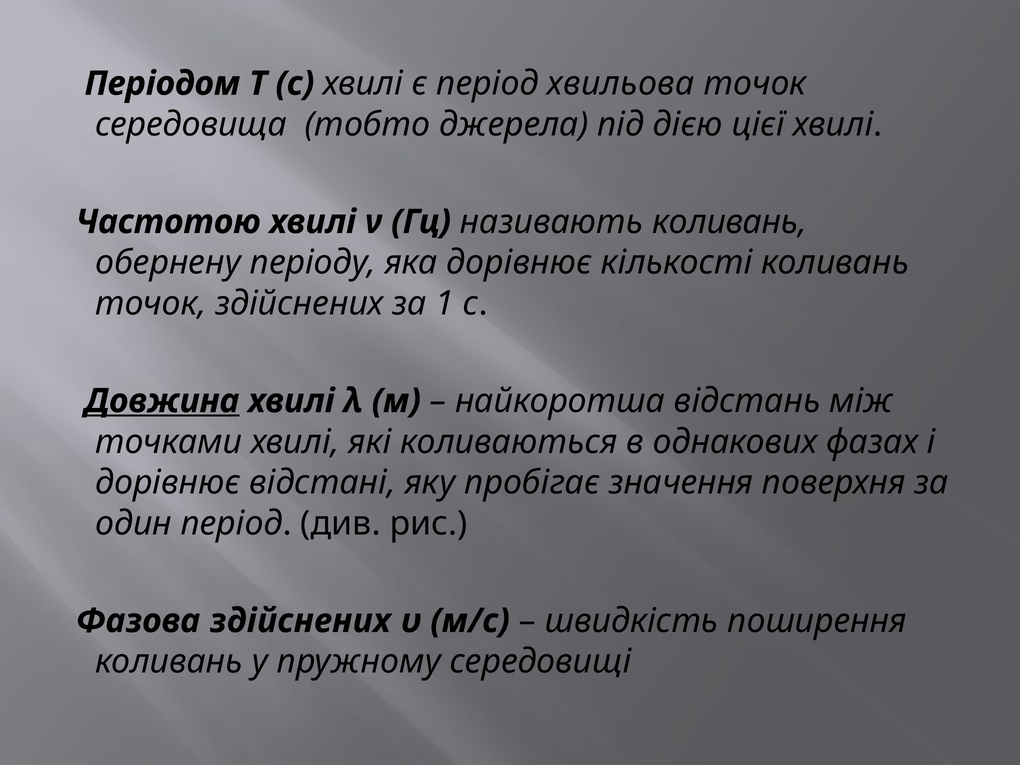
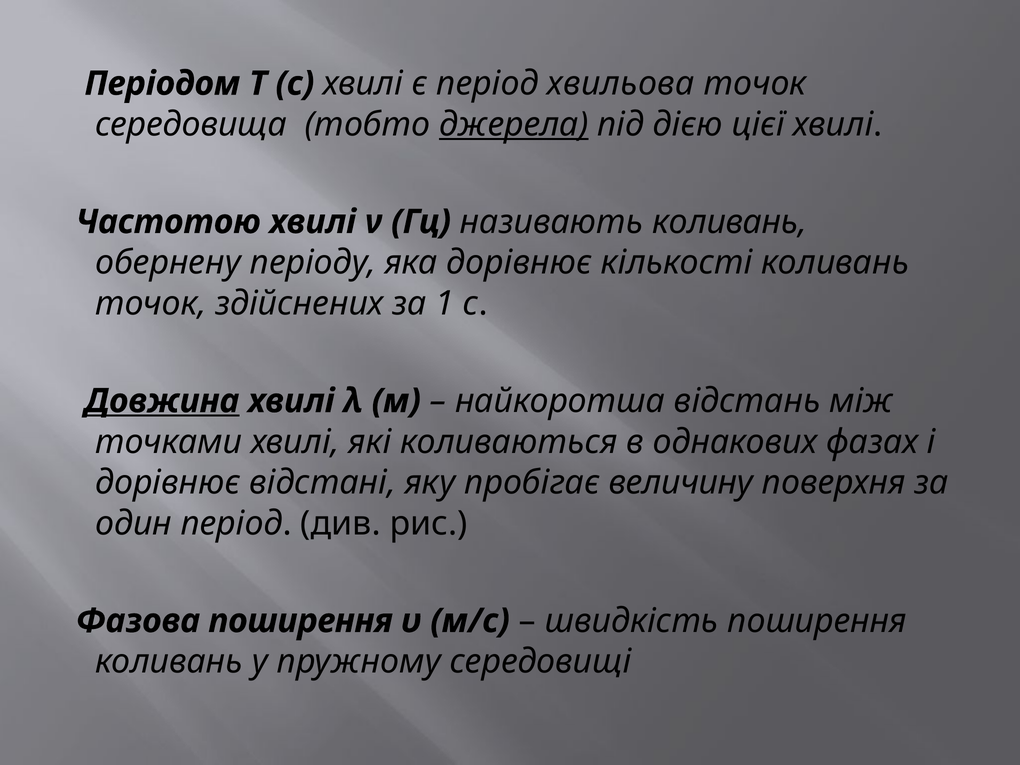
джерела underline: none -> present
значення: значення -> величину
Фазова здійснених: здійснених -> поширення
